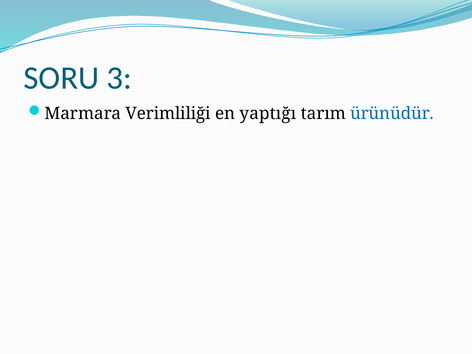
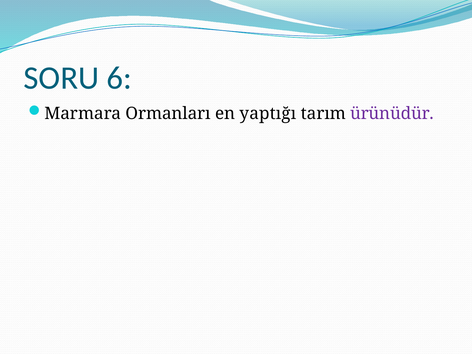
3: 3 -> 6
Verimliliği: Verimliliği -> Ormanları
ürünüdür colour: blue -> purple
